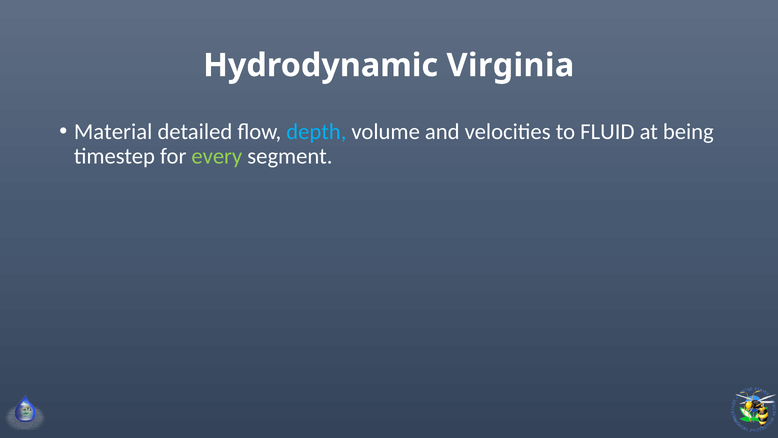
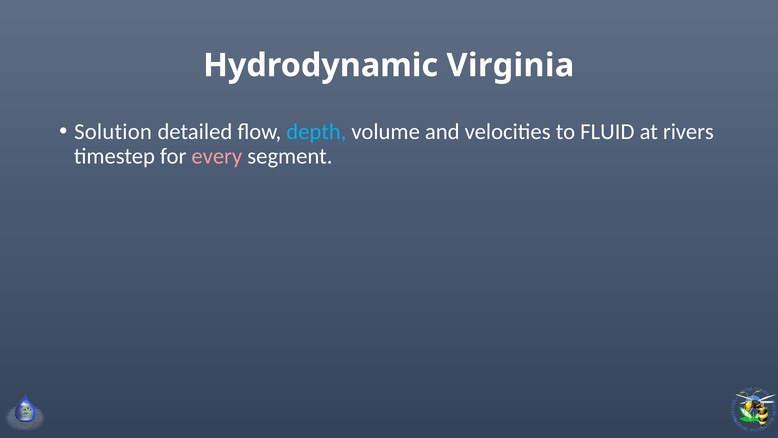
Material: Material -> Solution
being: being -> rivers
every colour: light green -> pink
